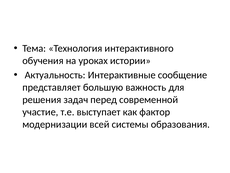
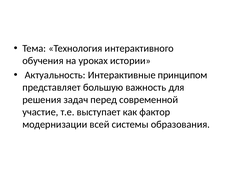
сообщение: сообщение -> принципом
